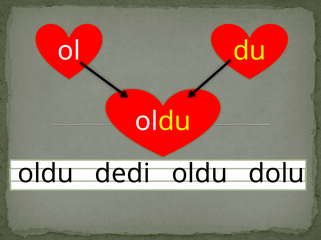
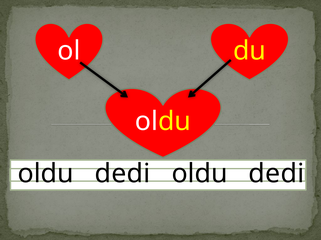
dolu at (276, 174): dolu -> dedi
